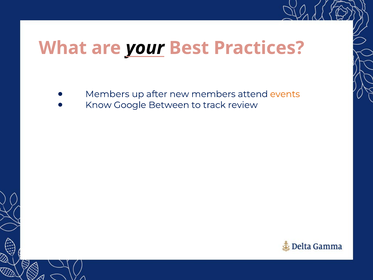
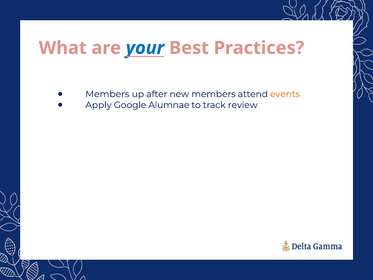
your colour: black -> blue
Know: Know -> Apply
Between: Between -> Alumnae
